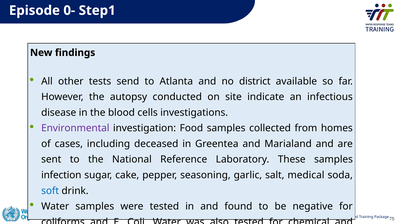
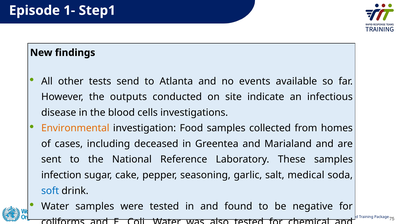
0-: 0- -> 1-
district: district -> events
autopsy: autopsy -> outputs
Environmental colour: purple -> orange
